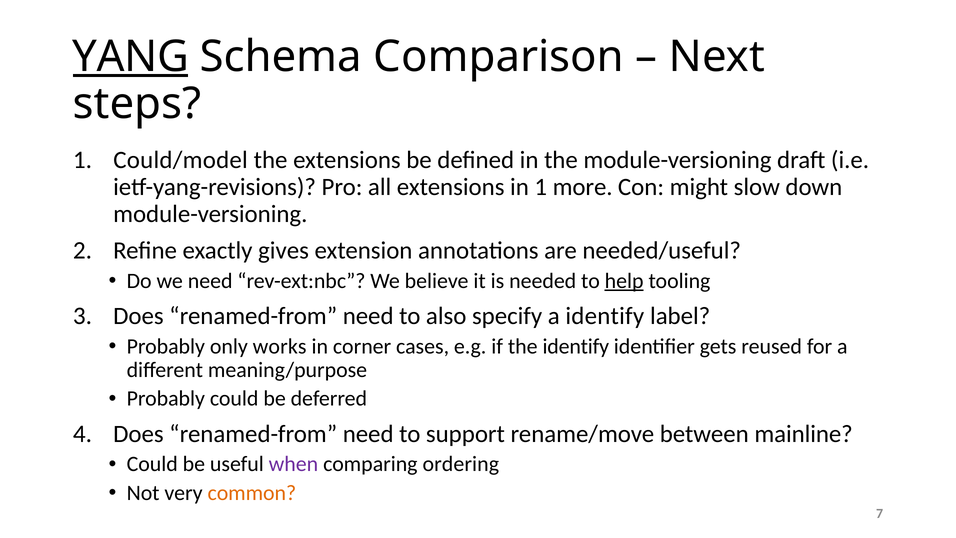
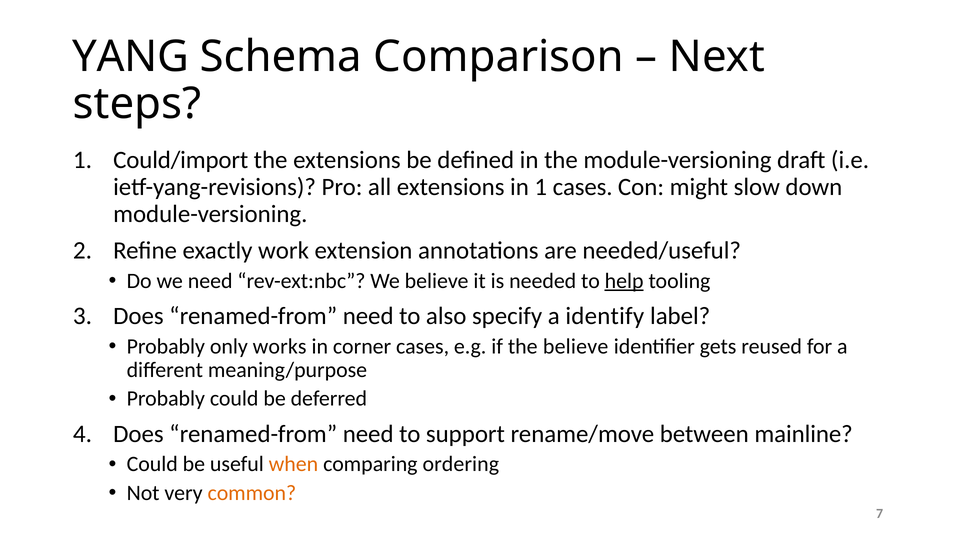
YANG underline: present -> none
Could/model: Could/model -> Could/import
1 more: more -> cases
gives: gives -> work
the identify: identify -> believe
when colour: purple -> orange
